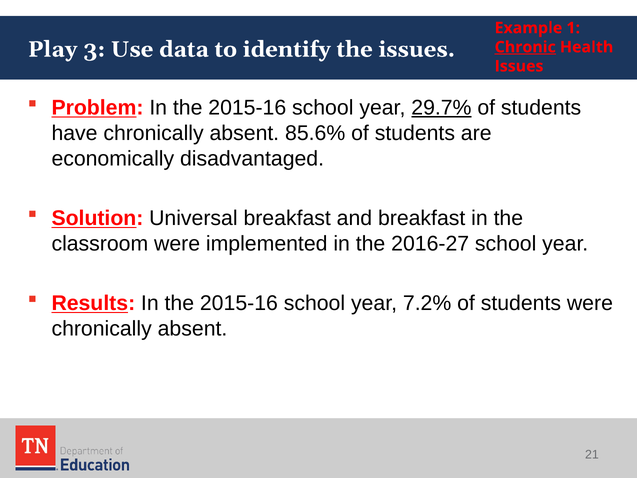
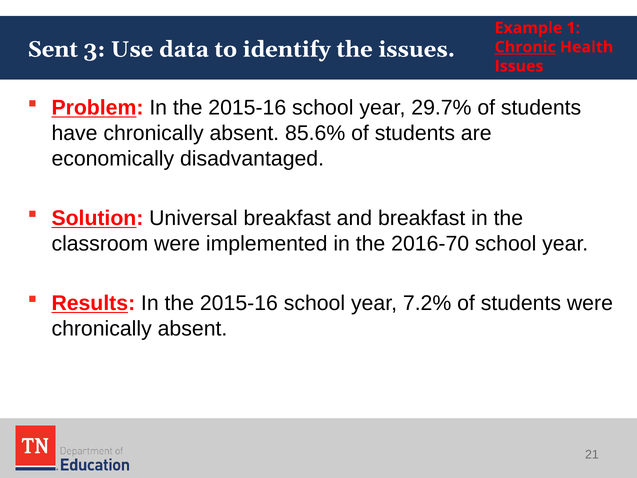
Play: Play -> Sent
29.7% underline: present -> none
2016-27: 2016-27 -> 2016-70
